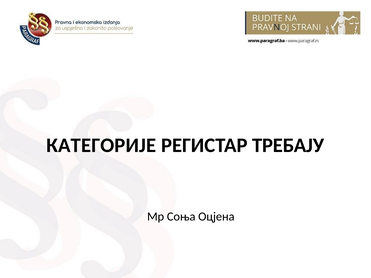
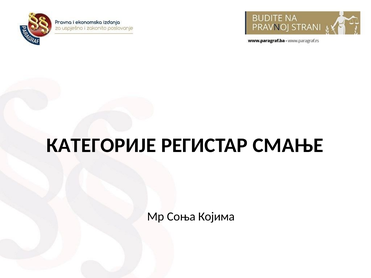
ТРЕБАЈУ: ТРЕБАЈУ -> СМАЊЕ
Оцјена: Оцјена -> Којима
